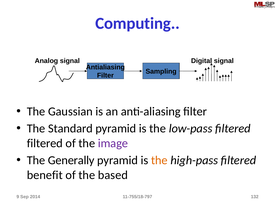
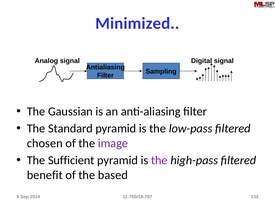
Computing: Computing -> Minimized
filtered at (45, 143): filtered -> chosen
Generally: Generally -> Sufficient
the at (159, 161) colour: orange -> purple
